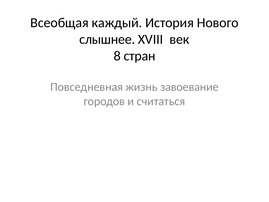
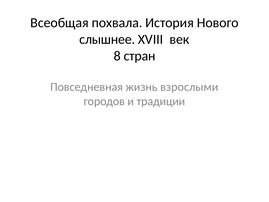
каждый: каждый -> похвала
завоевание: завоевание -> взрослыми
считаться: считаться -> традиции
